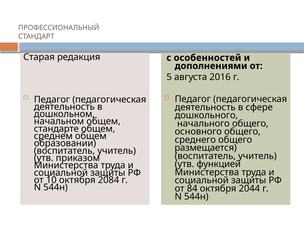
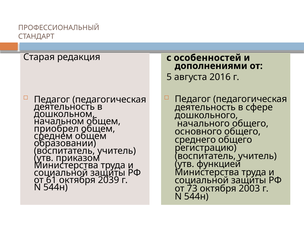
стандарте: стандарте -> приобрел
размещается: размещается -> регистрацию
10: 10 -> 61
2084: 2084 -> 2039
84: 84 -> 73
2044: 2044 -> 2003
